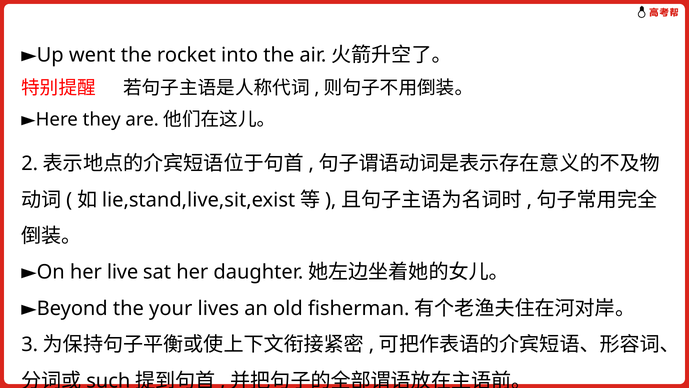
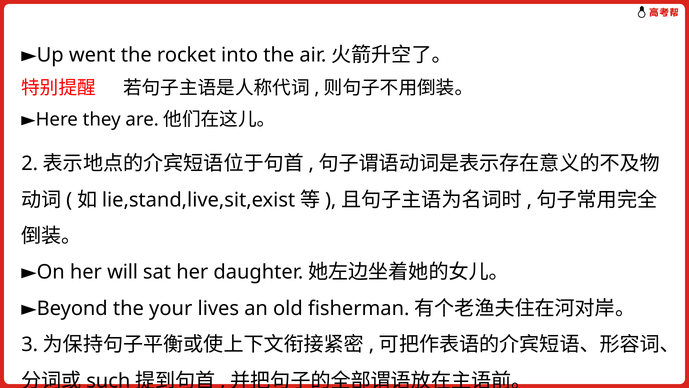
live: live -> will
